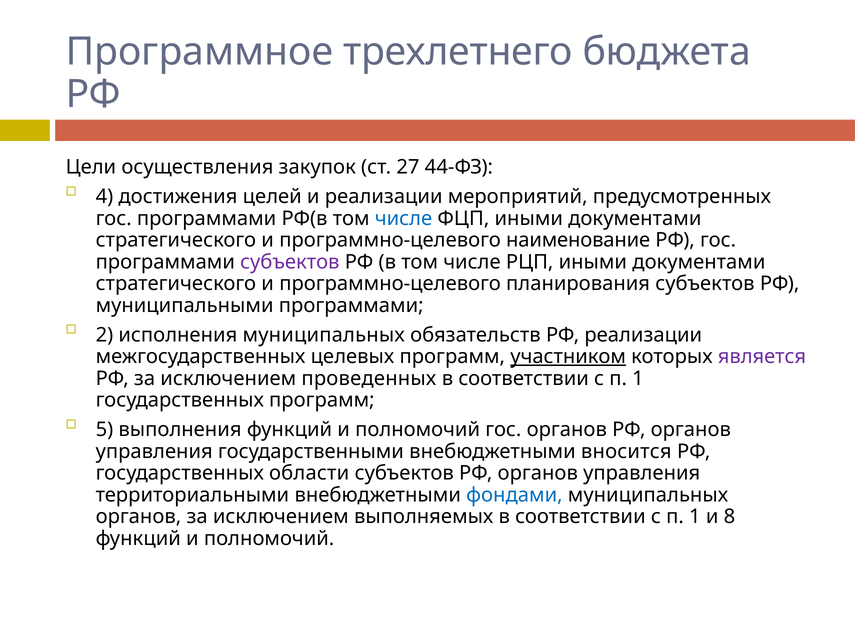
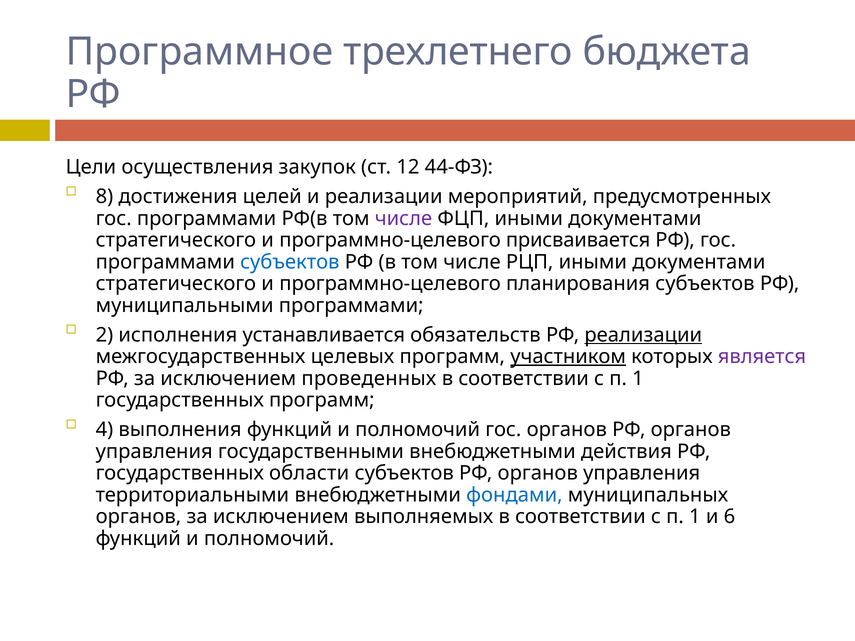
27: 27 -> 12
4: 4 -> 8
числе at (404, 218) colour: blue -> purple
наименование: наименование -> присваивается
субъектов at (290, 262) colour: purple -> blue
исполнения муниципальных: муниципальных -> устанавливается
реализации at (643, 335) underline: none -> present
5: 5 -> 4
вносится: вносится -> действия
8: 8 -> 6
